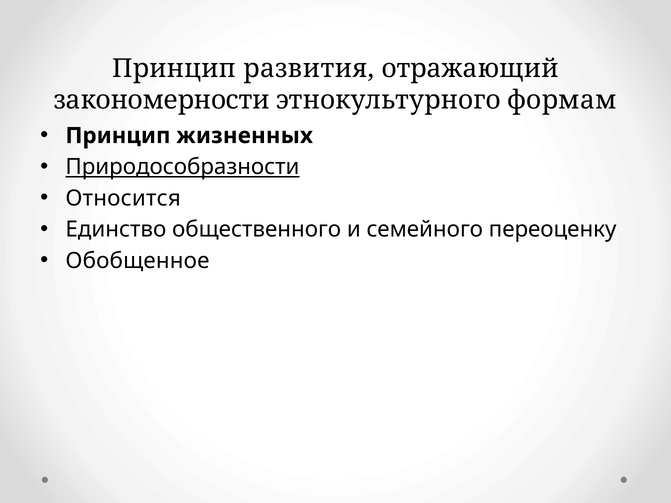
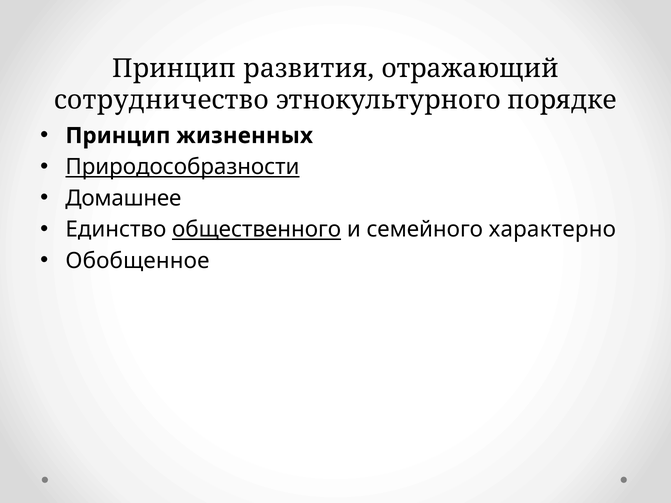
закономерности: закономерности -> сотрудничество
формам: формам -> порядке
Относится: Относится -> Домашнее
общественного underline: none -> present
переоценку: переоценку -> характерно
